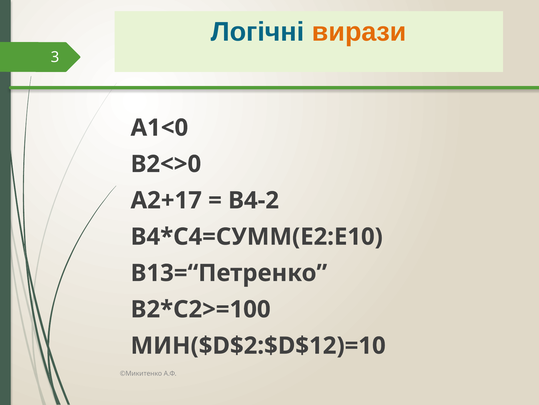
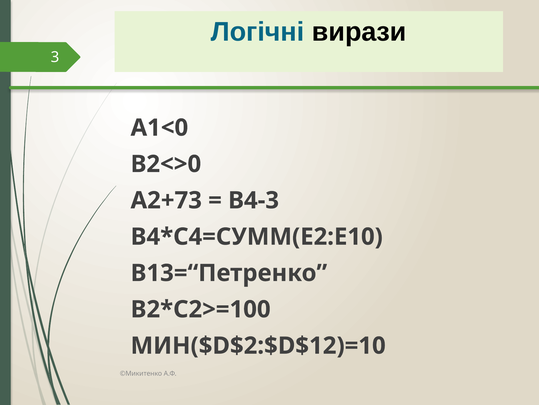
вирази colour: orange -> black
А2+17: А2+17 -> А2+73
В4-2: В4-2 -> В4-3
